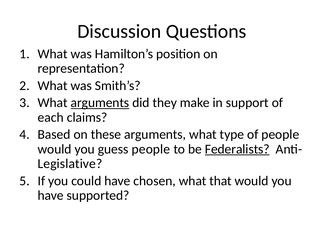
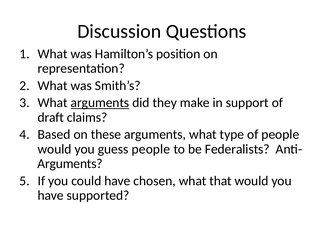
each: each -> draft
Federalists underline: present -> none
Legislative at (70, 164): Legislative -> Arguments
